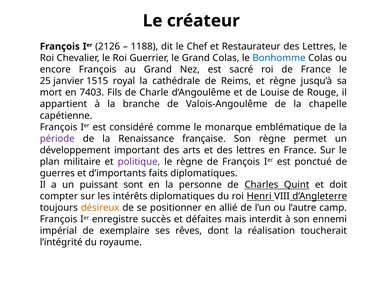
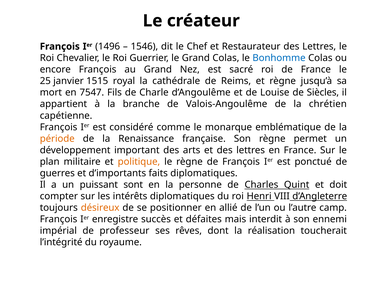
2126: 2126 -> 1496
1188: 1188 -> 1546
7403: 7403 -> 7547
Rouge: Rouge -> Siècles
chapelle: chapelle -> chrétien
période colour: purple -> orange
politique colour: purple -> orange
exemplaire: exemplaire -> professeur
